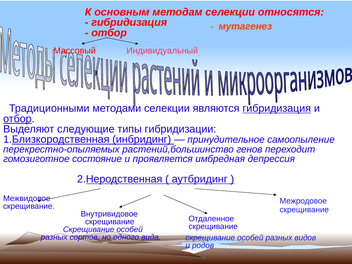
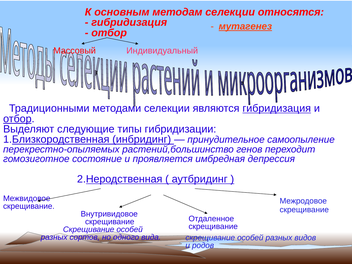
мутагенез underline: none -> present
